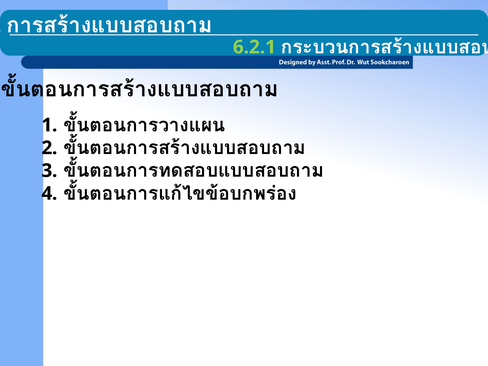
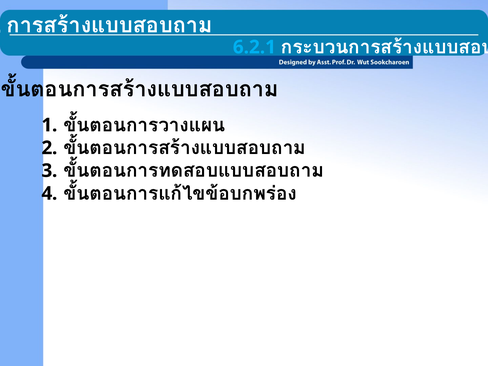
6.2.1 colour: light green -> light blue
